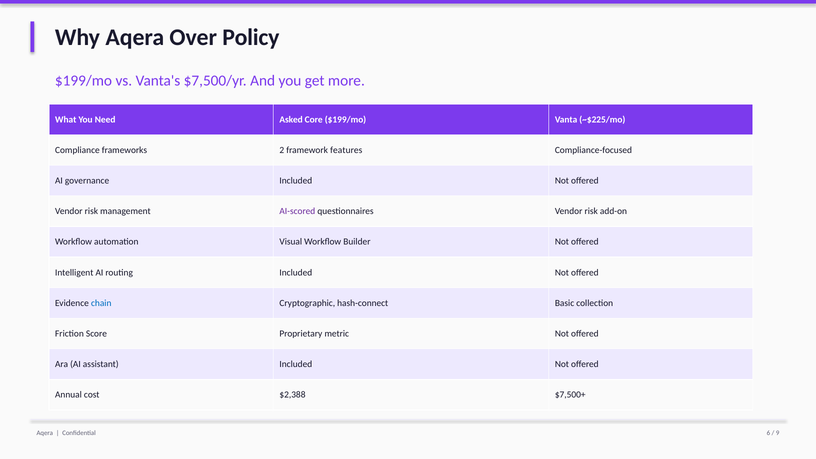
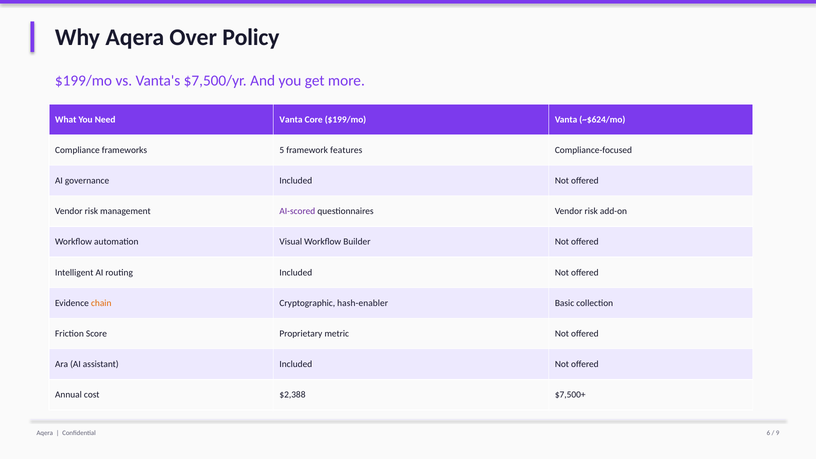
Need Asked: Asked -> Vanta
~$225/mo: ~$225/mo -> ~$624/mo
2: 2 -> 5
chain colour: blue -> orange
hash-connect: hash-connect -> hash-enabler
